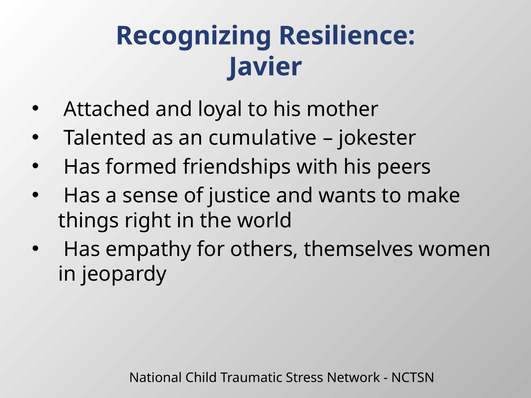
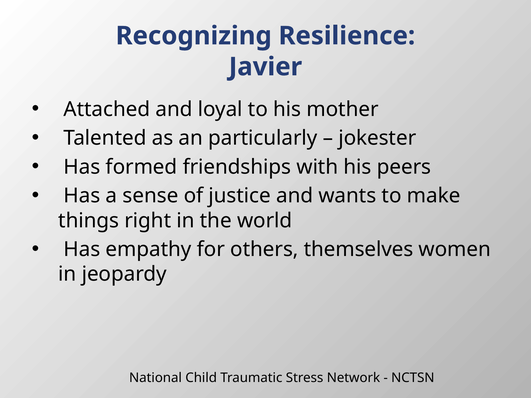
cumulative: cumulative -> particularly
